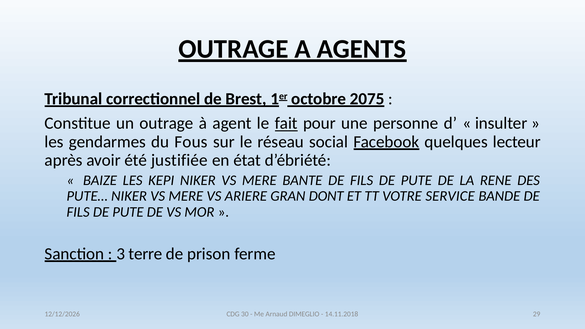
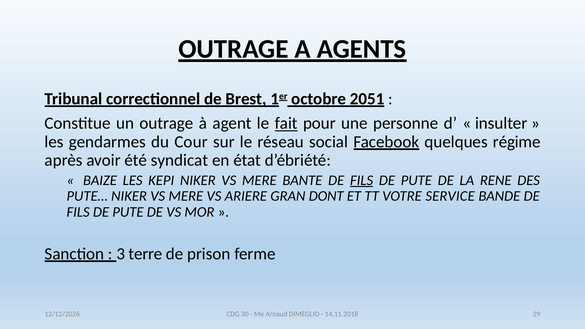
2075: 2075 -> 2051
Fous: Fous -> Cour
lecteur: lecteur -> régime
justifiée: justifiée -> syndicat
FILS at (362, 180) underline: none -> present
